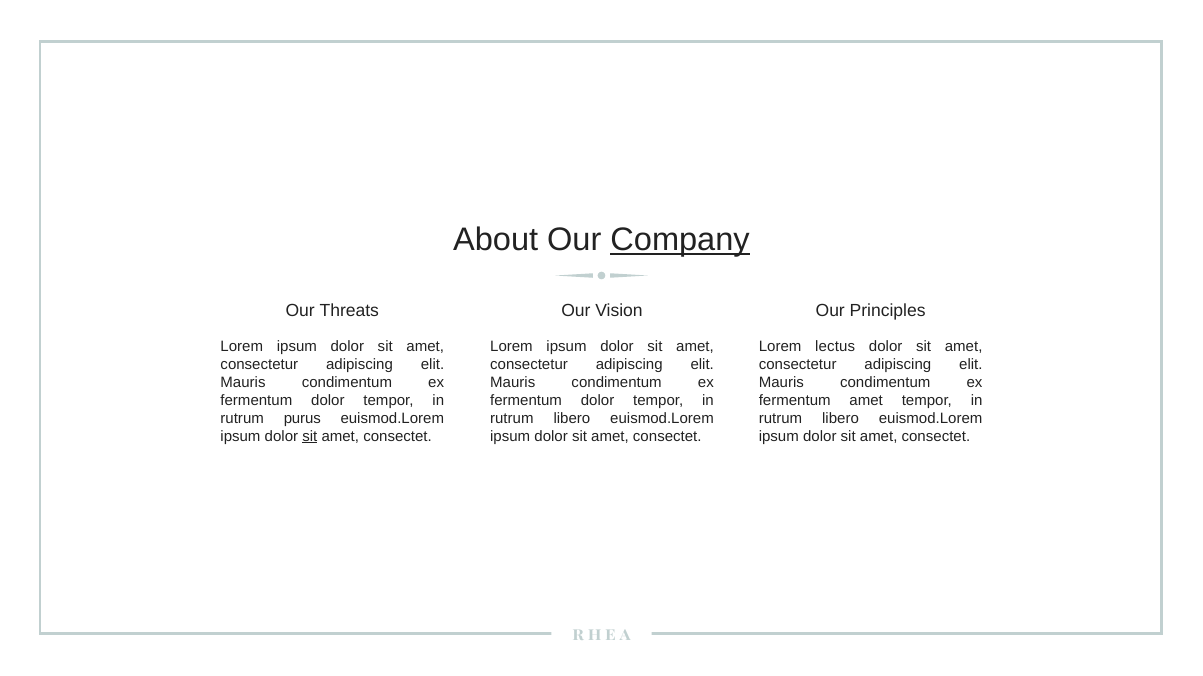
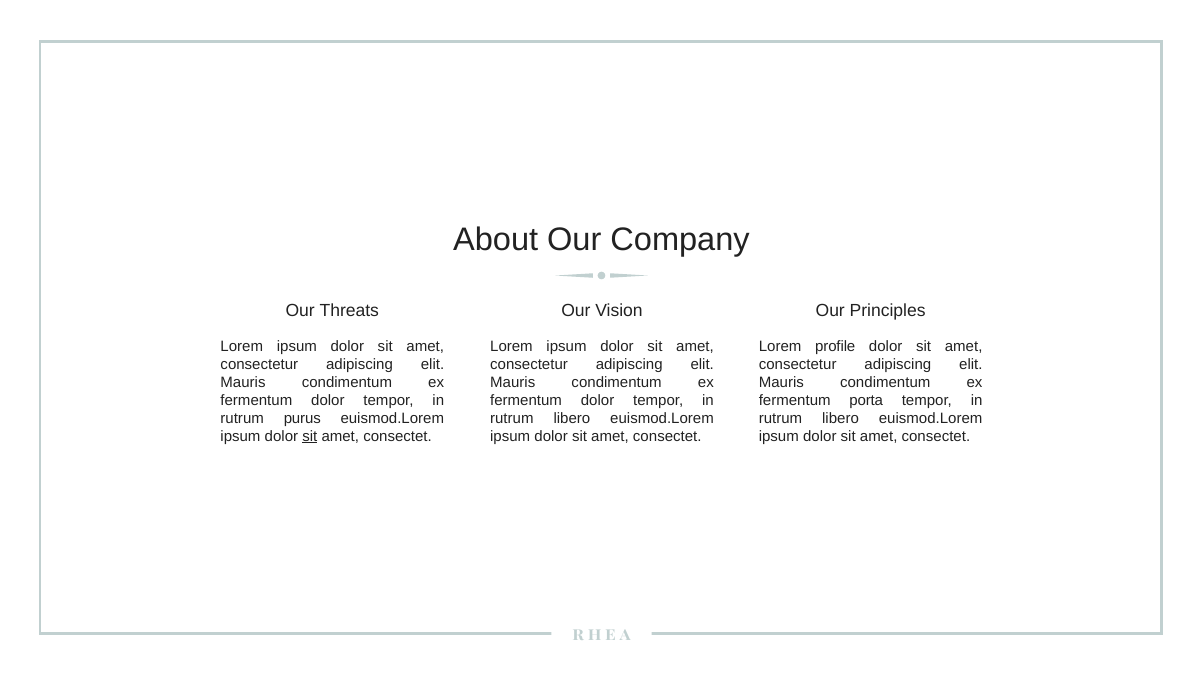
Company underline: present -> none
lectus: lectus -> profile
fermentum amet: amet -> porta
